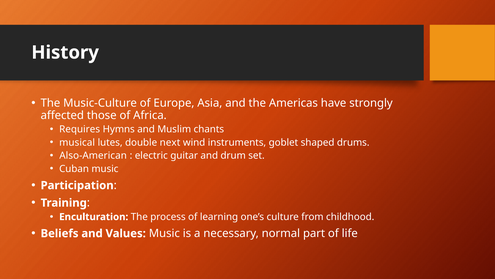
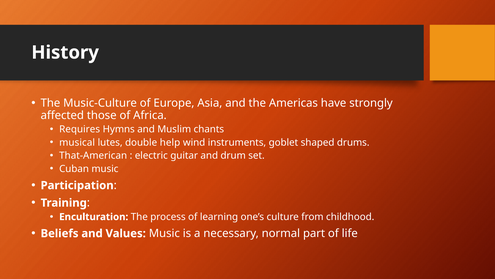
next: next -> help
Also-American: Also-American -> That-American
